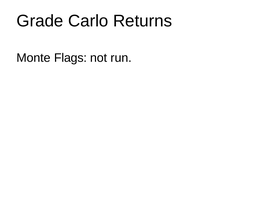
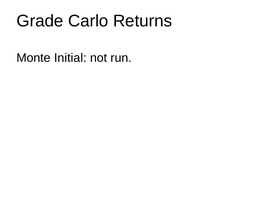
Flags: Flags -> Initial
